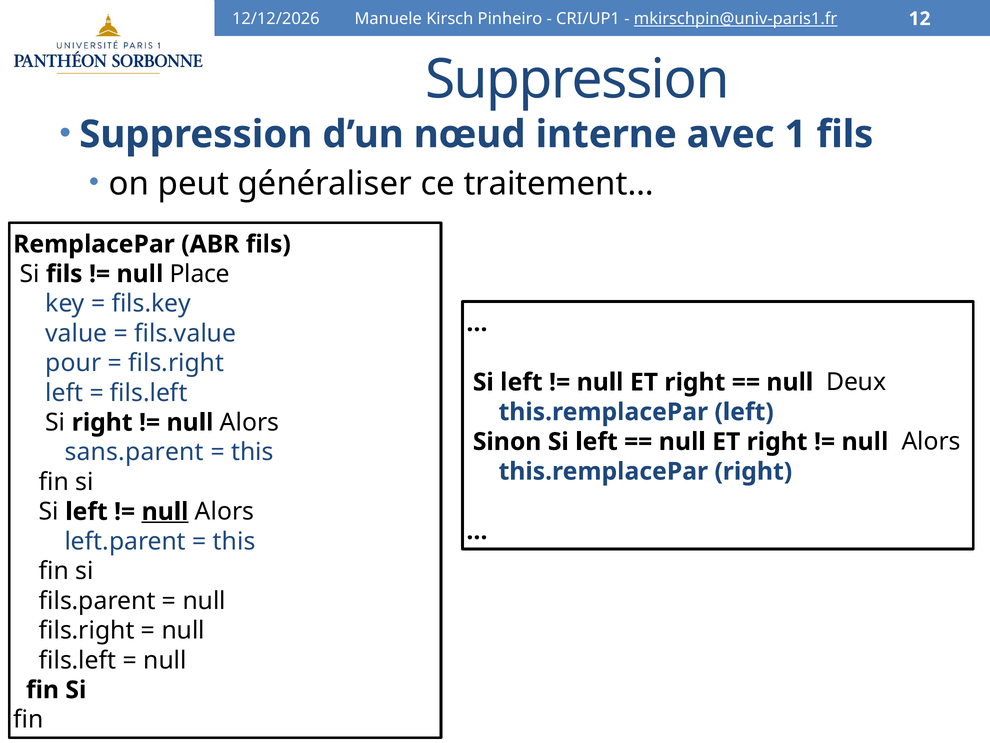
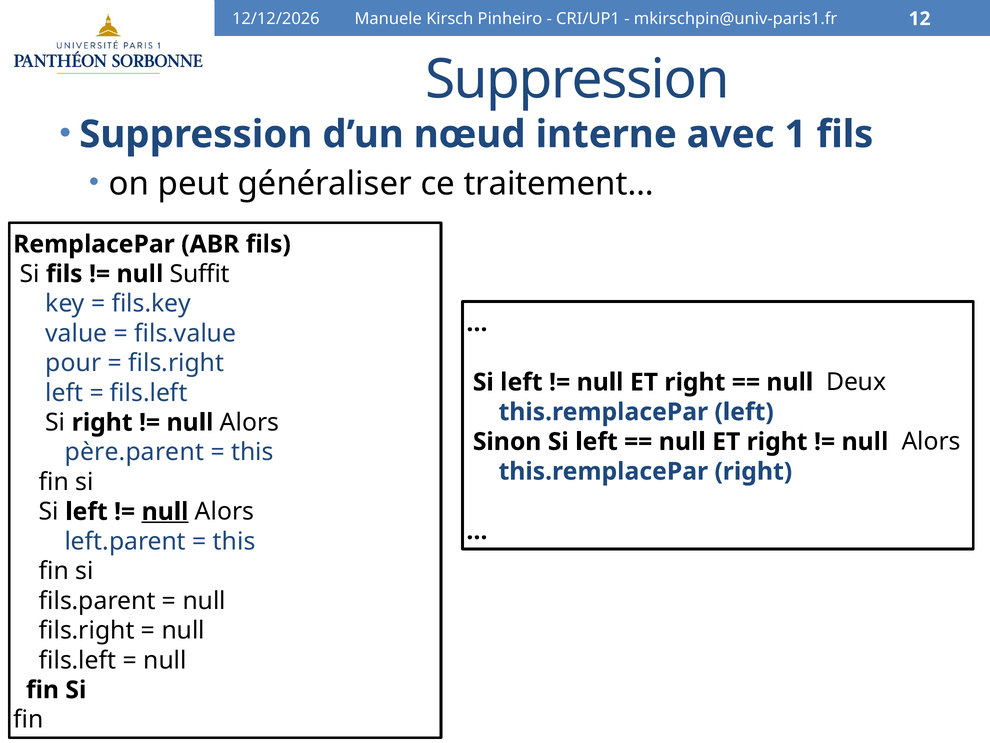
mkirschpin@univ-paris1.fr underline: present -> none
Place: Place -> Suffit
sans.parent: sans.parent -> père.parent
